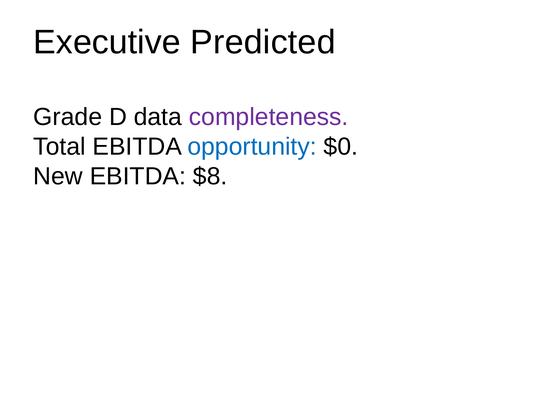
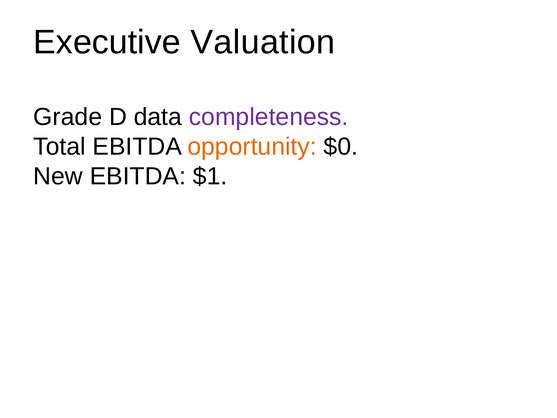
Predicted: Predicted -> Valuation
opportunity colour: blue -> orange
$8: $8 -> $1
